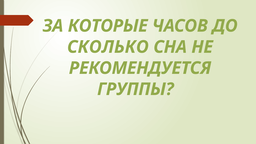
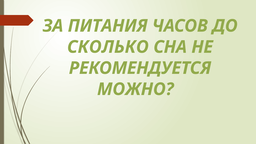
КОТОРЫЕ: КОТОРЫЕ -> ПИТАНИЯ
ГРУППЫ: ГРУППЫ -> МОЖНО
